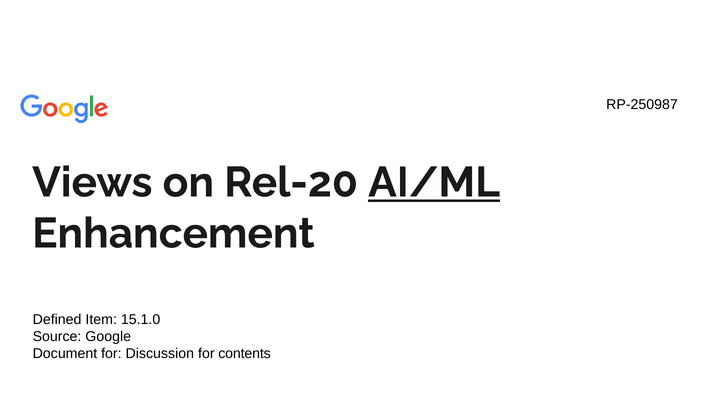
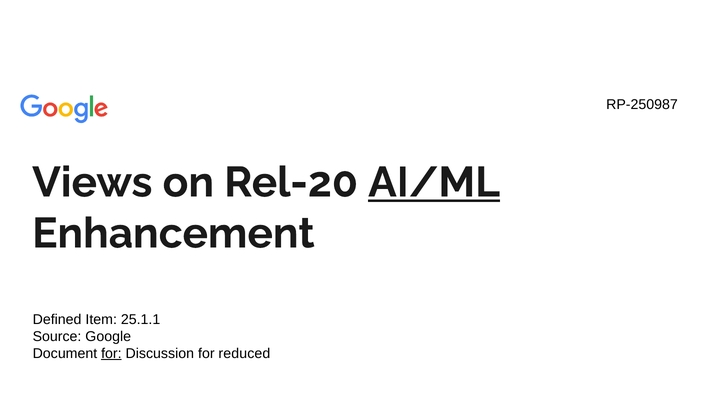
15.1.0: 15.1.0 -> 25.1.1
for at (111, 353) underline: none -> present
contents: contents -> reduced
